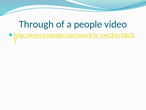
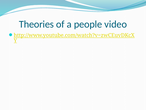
Through: Through -> Theories
